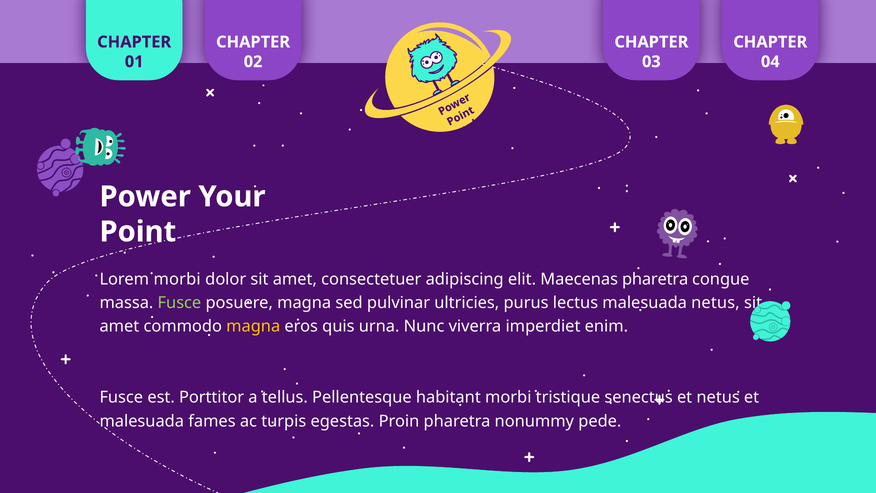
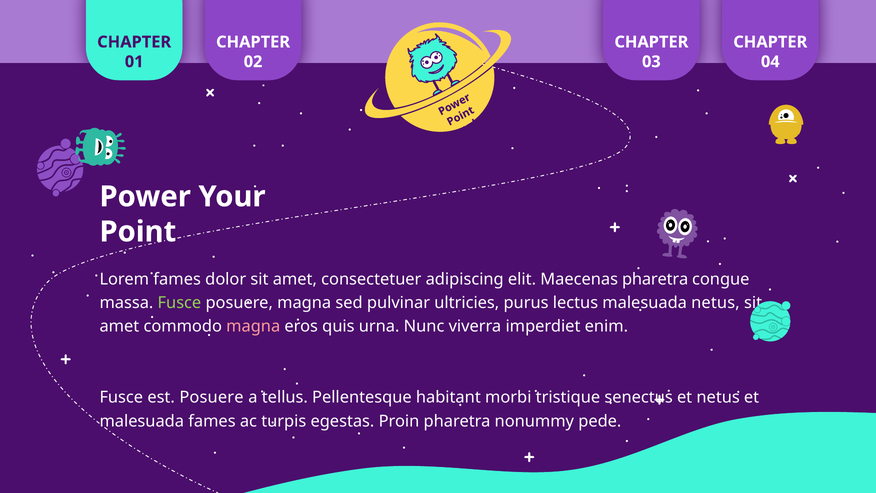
Lorem morbi: morbi -> fames
magna at (253, 326) colour: yellow -> pink
est Porttitor: Porttitor -> Posuere
